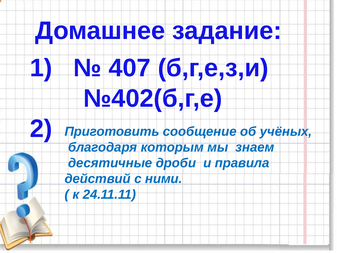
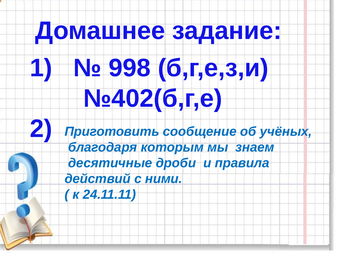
407: 407 -> 998
